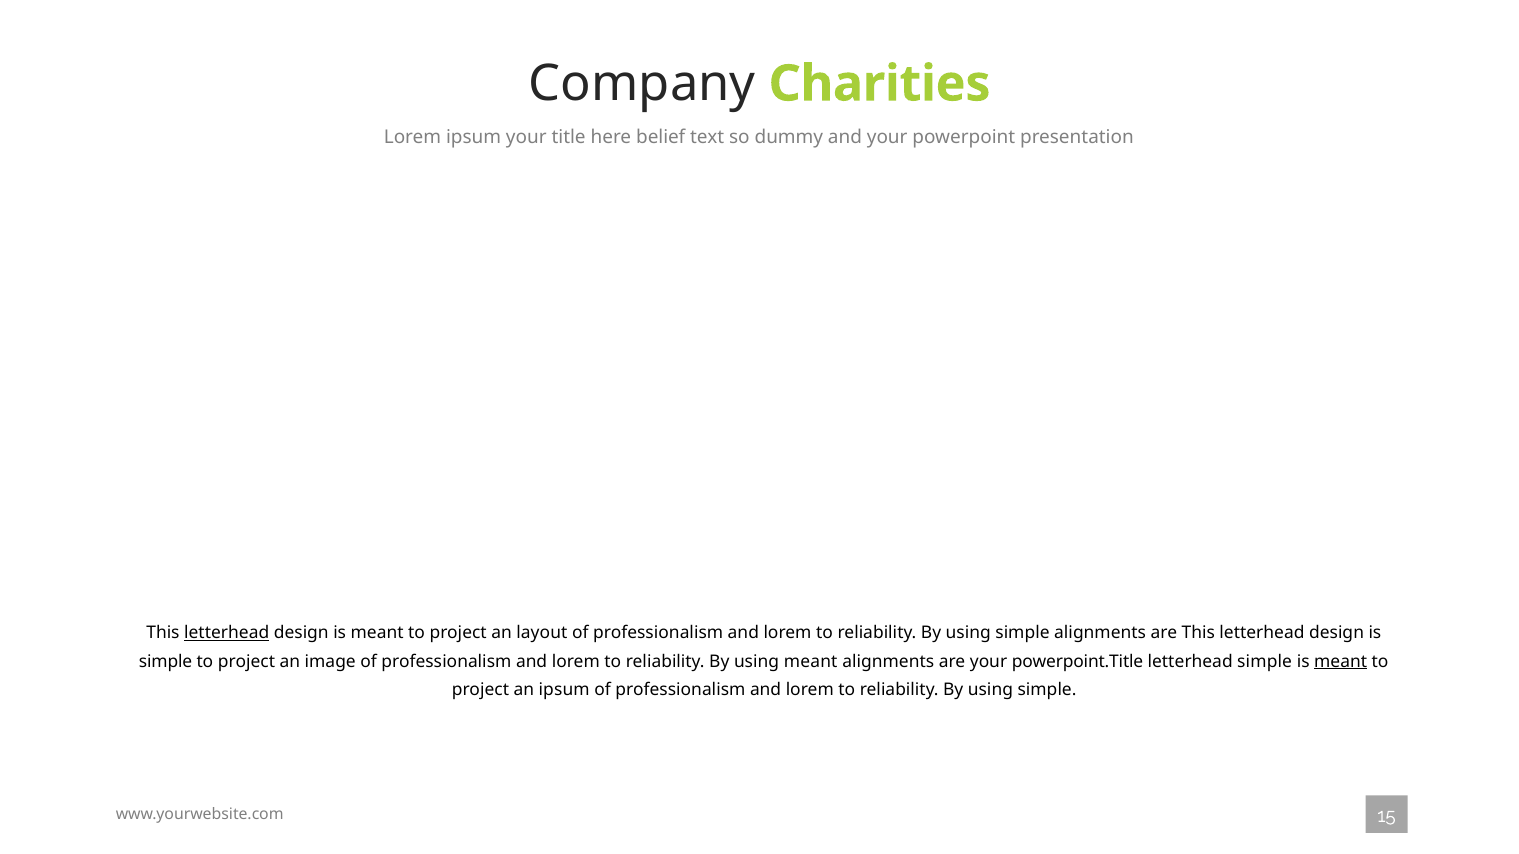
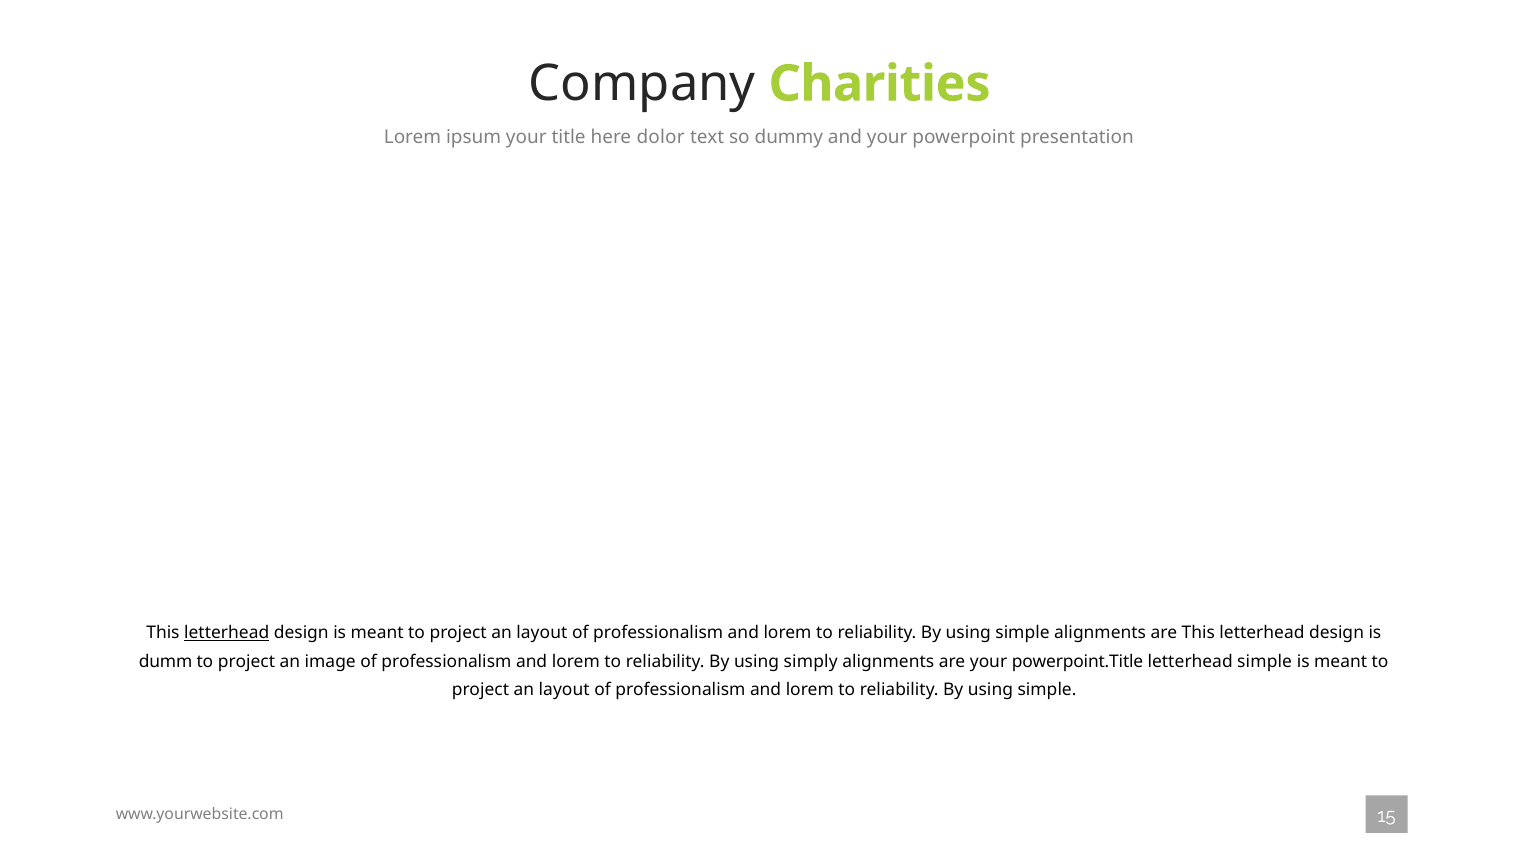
belief: belief -> dolor
simple at (166, 662): simple -> dumm
using meant: meant -> simply
meant at (1341, 662) underline: present -> none
ipsum at (564, 690): ipsum -> layout
